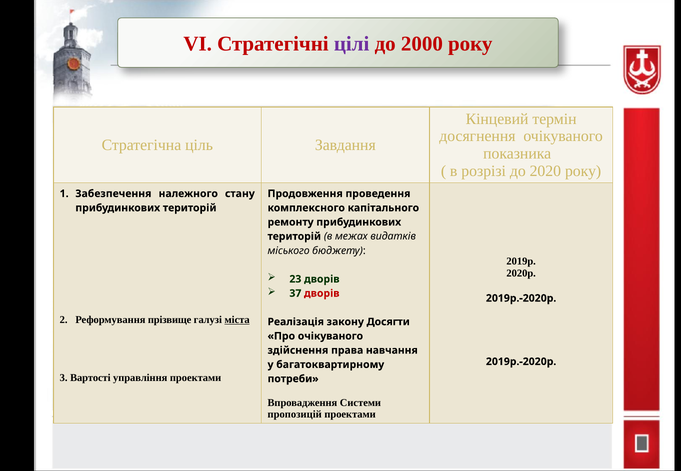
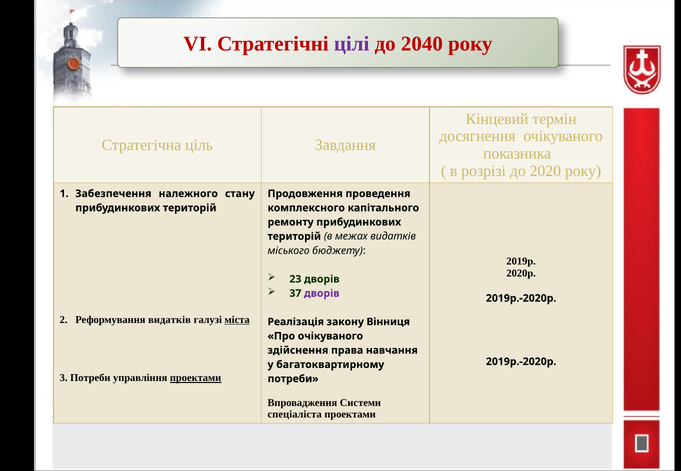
2000: 2000 -> 2040
дворів at (322, 294) colour: red -> purple
Реформування прізвище: прізвище -> видатків
Досягти: Досягти -> Вінниця
3 Вартості: Вартості -> Потреби
проектами at (196, 378) underline: none -> present
пропозицій: пропозицій -> спеціаліста
